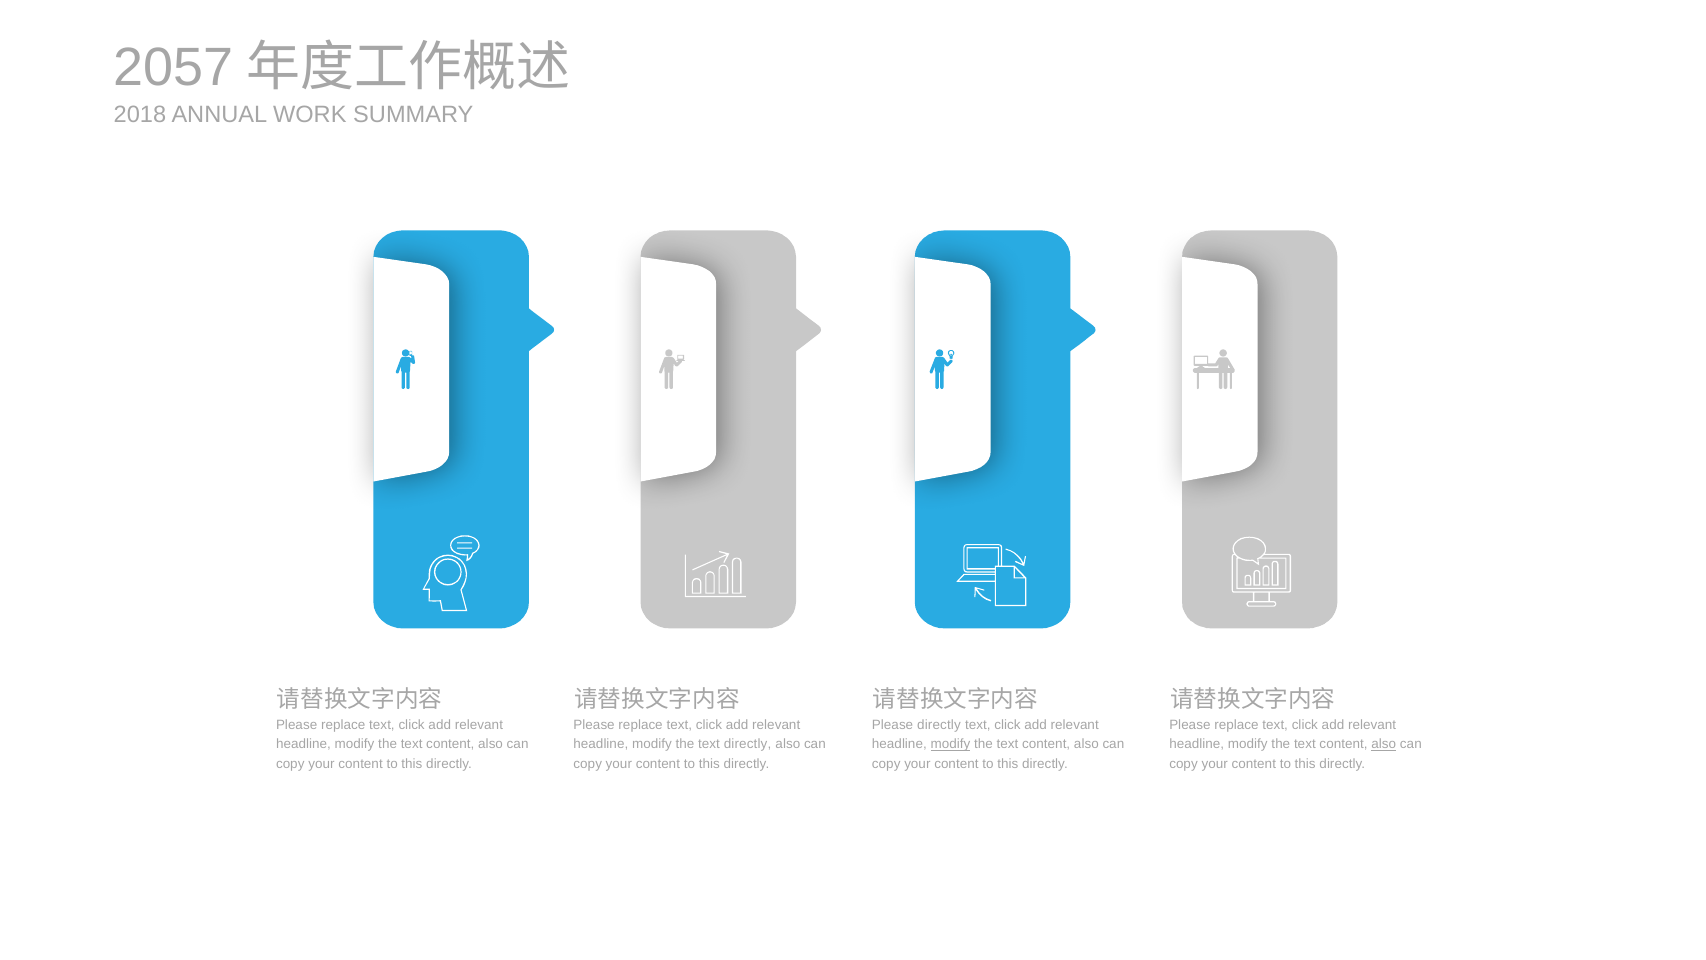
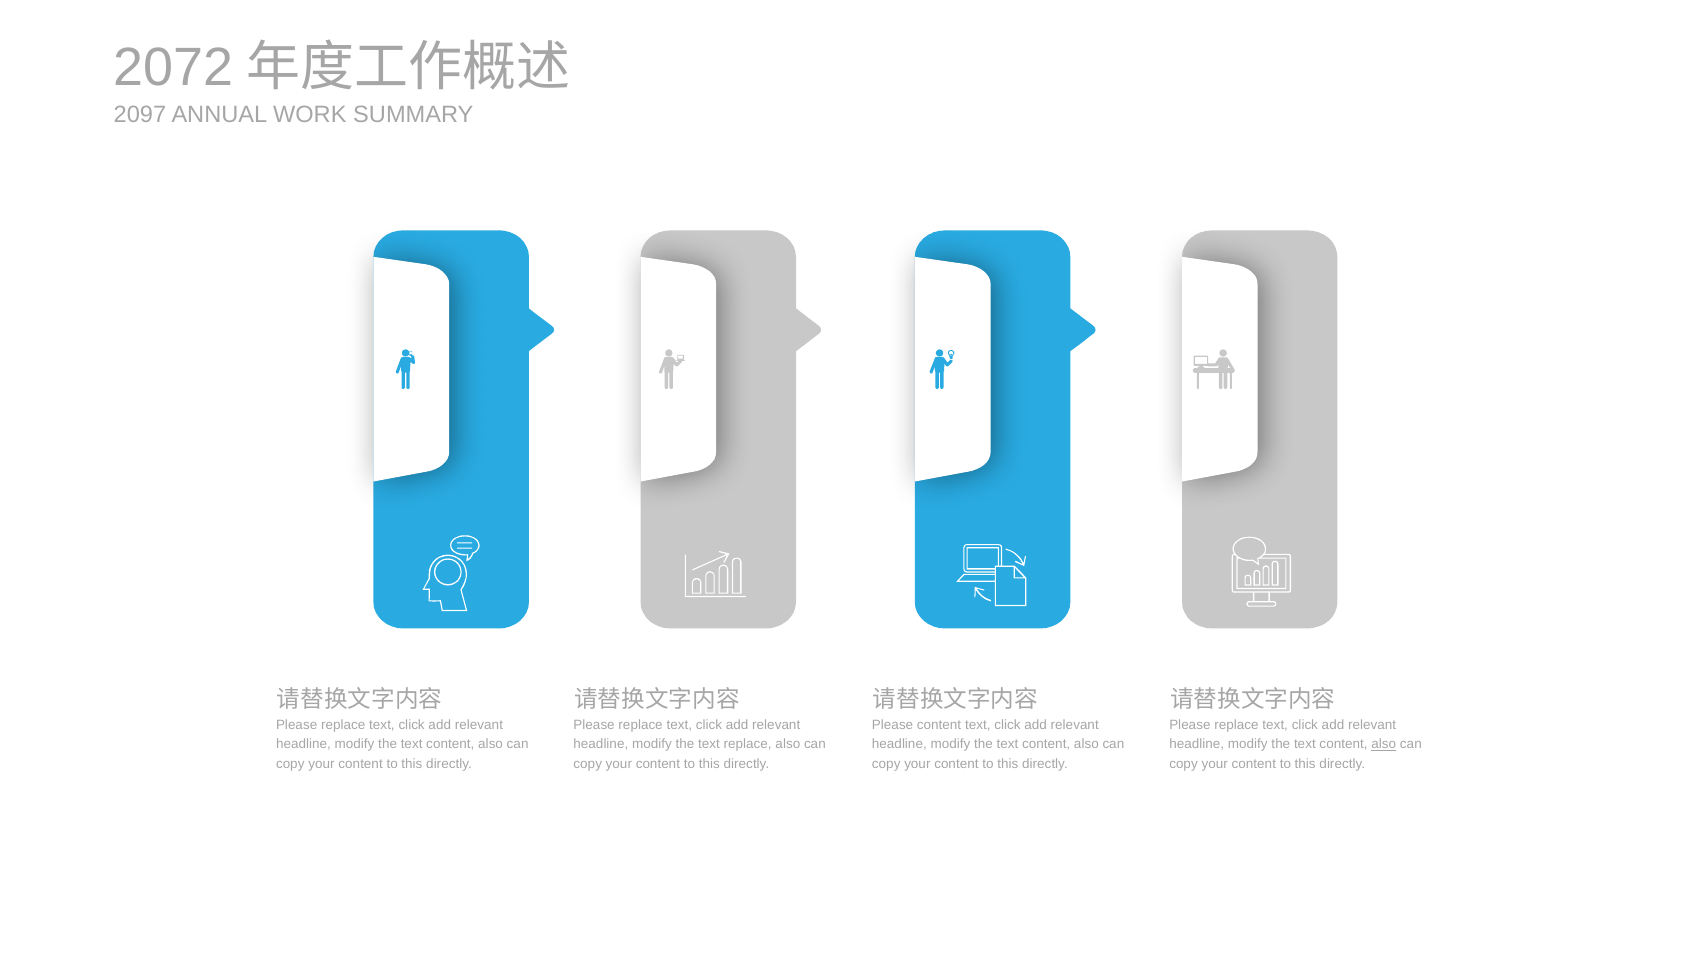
2057: 2057 -> 2072
2018: 2018 -> 2097
Please directly: directly -> content
text directly: directly -> replace
modify at (950, 744) underline: present -> none
